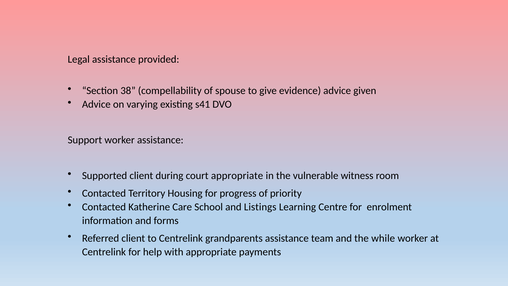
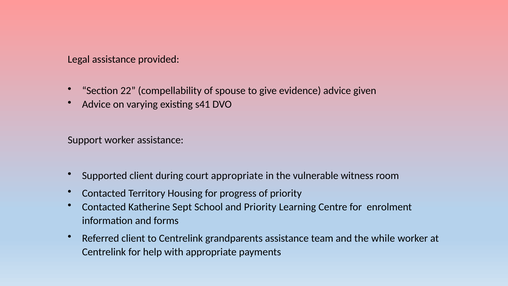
38: 38 -> 22
Care: Care -> Sept
and Listings: Listings -> Priority
